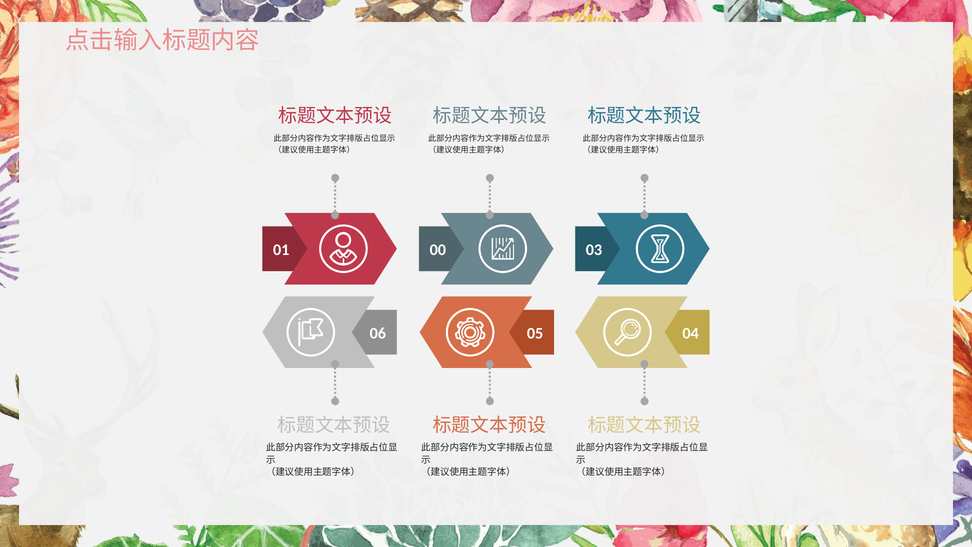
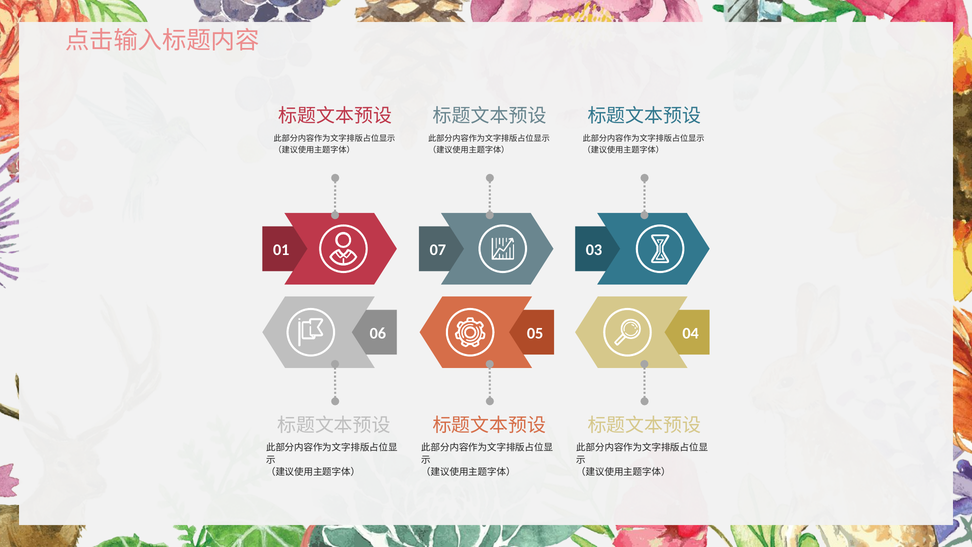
00: 00 -> 07
